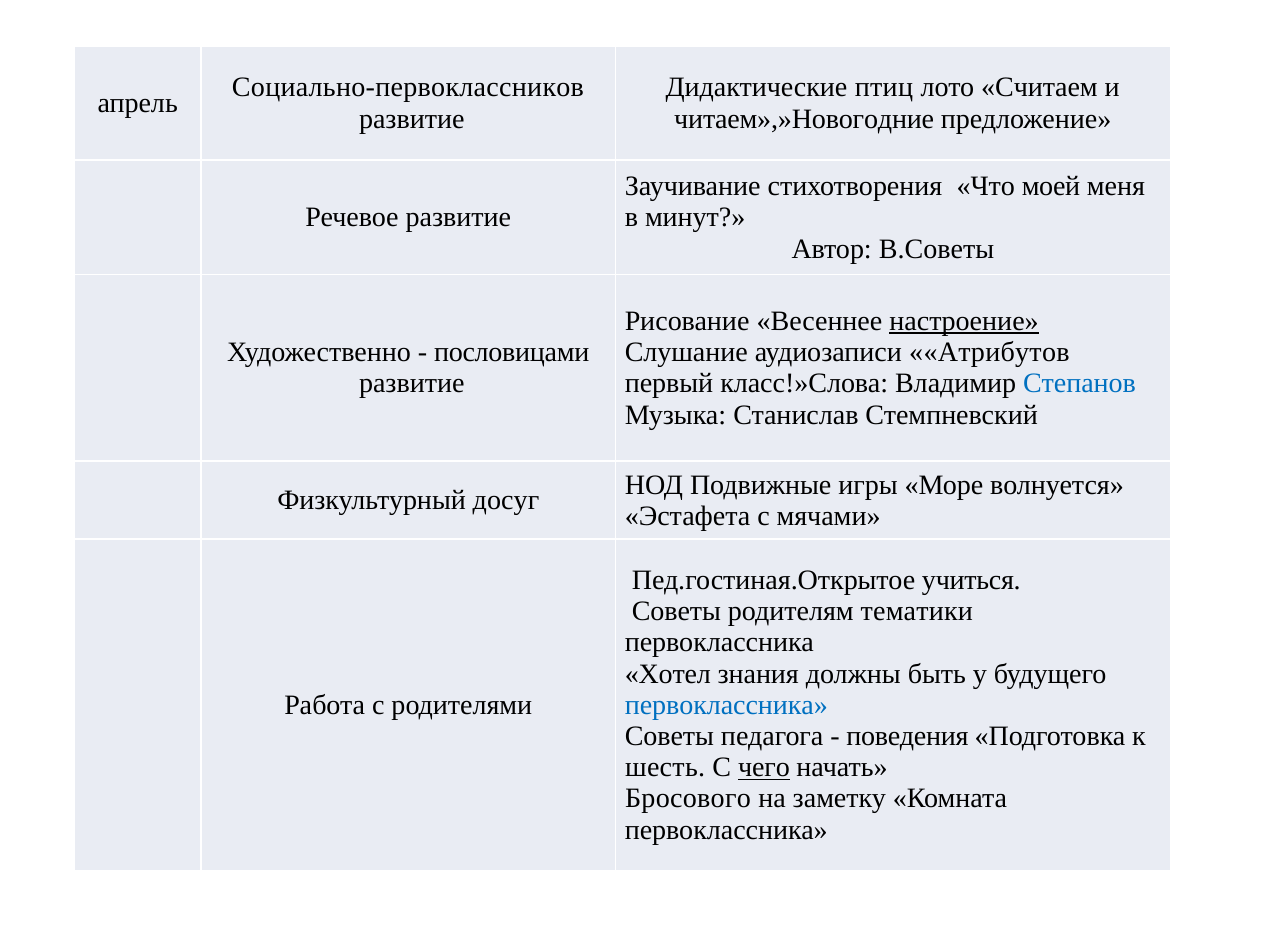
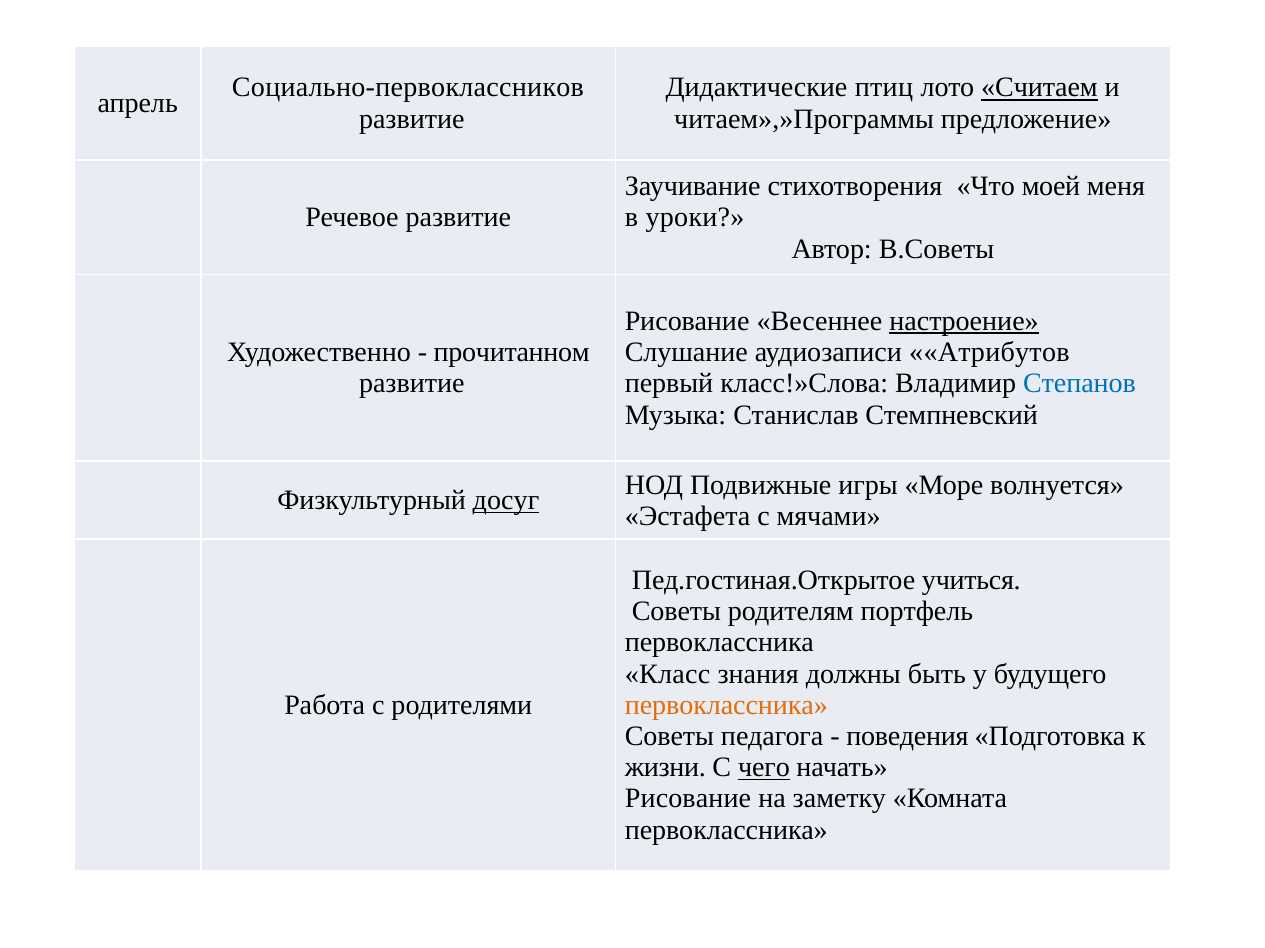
Считаем underline: none -> present
читаем»,»Новогодние: читаем»,»Новогодние -> читаем»,»Программы
минут: минут -> уроки
пословицами: пословицами -> прочитанном
досуг underline: none -> present
тематики: тематики -> портфель
Хотел: Хотел -> Класс
первоклассника at (726, 706) colour: blue -> orange
шесть: шесть -> жизни
Бросового at (688, 799): Бросового -> Рисование
